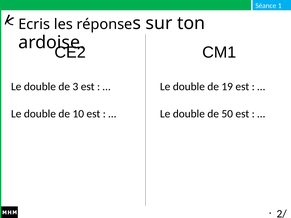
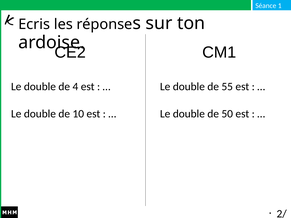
3: 3 -> 4
19: 19 -> 55
